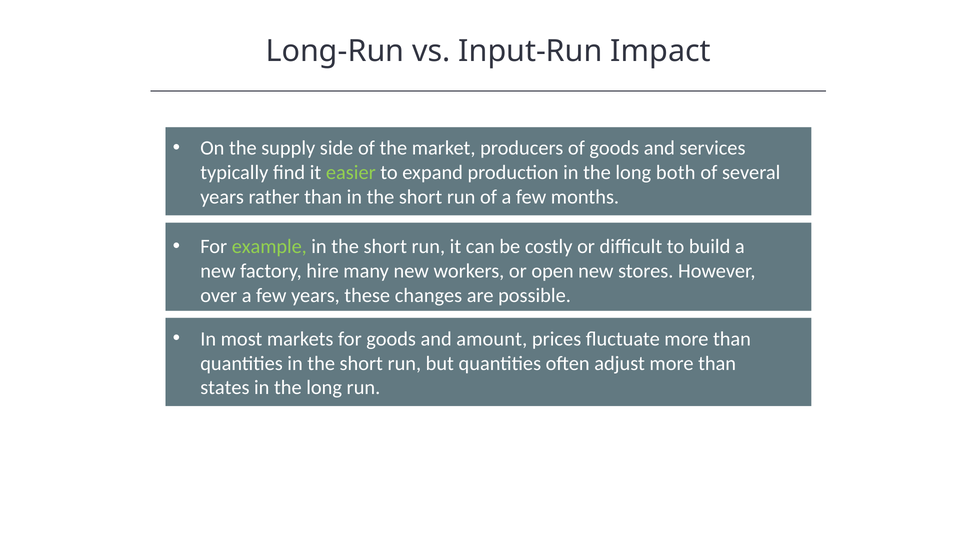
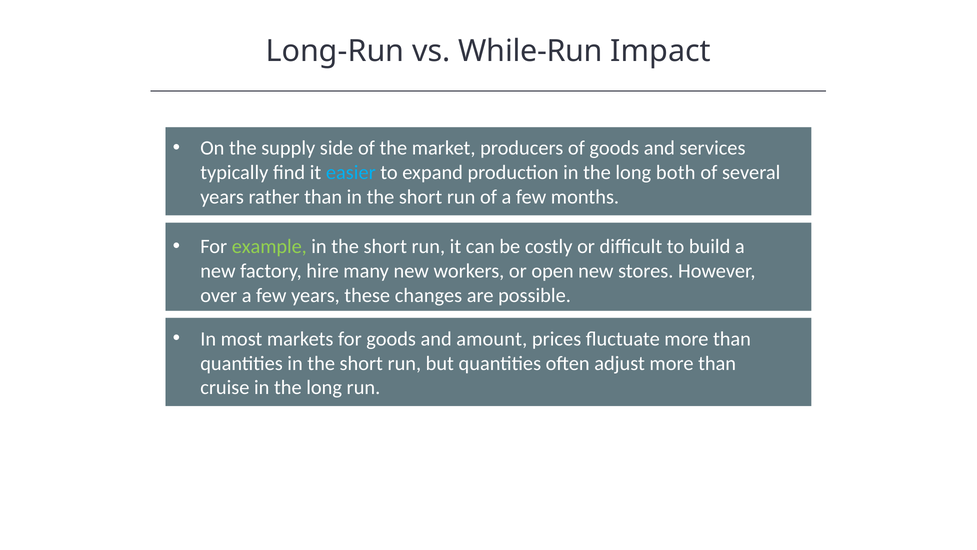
Input-Run: Input-Run -> While-Run
easier colour: light green -> light blue
states: states -> cruise
